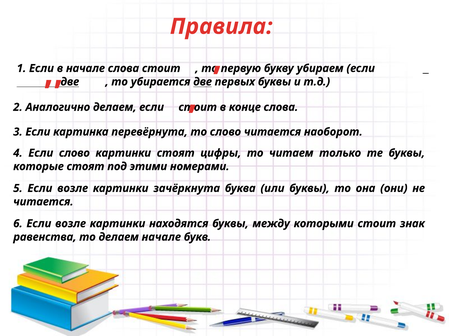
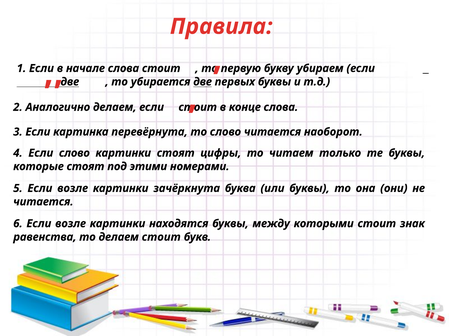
делаем начале: начале -> стоит
